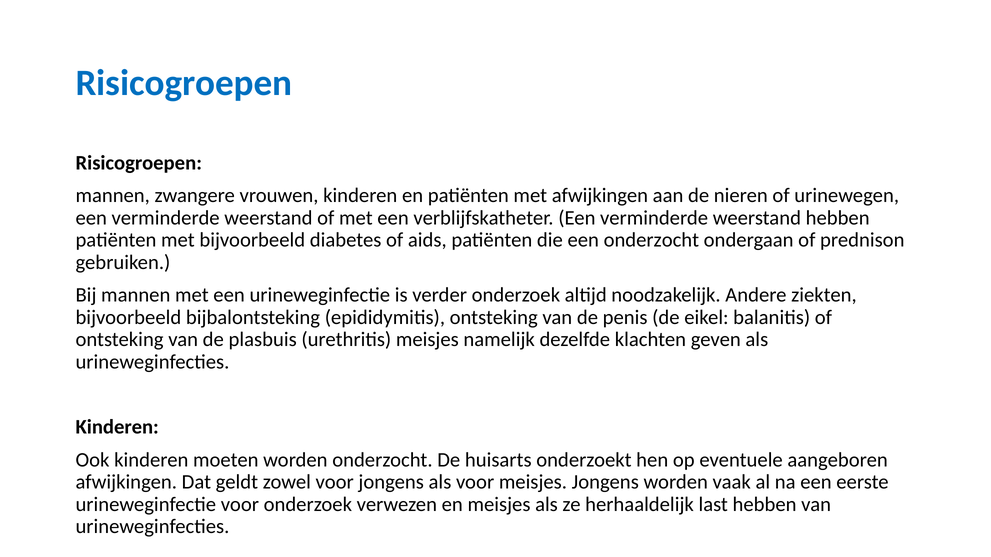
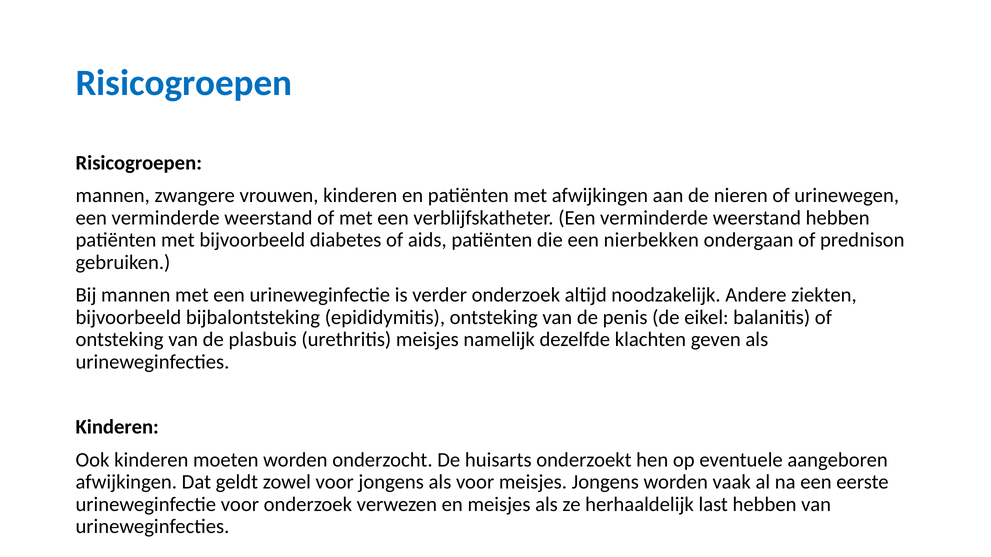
een onderzocht: onderzocht -> nierbekken
